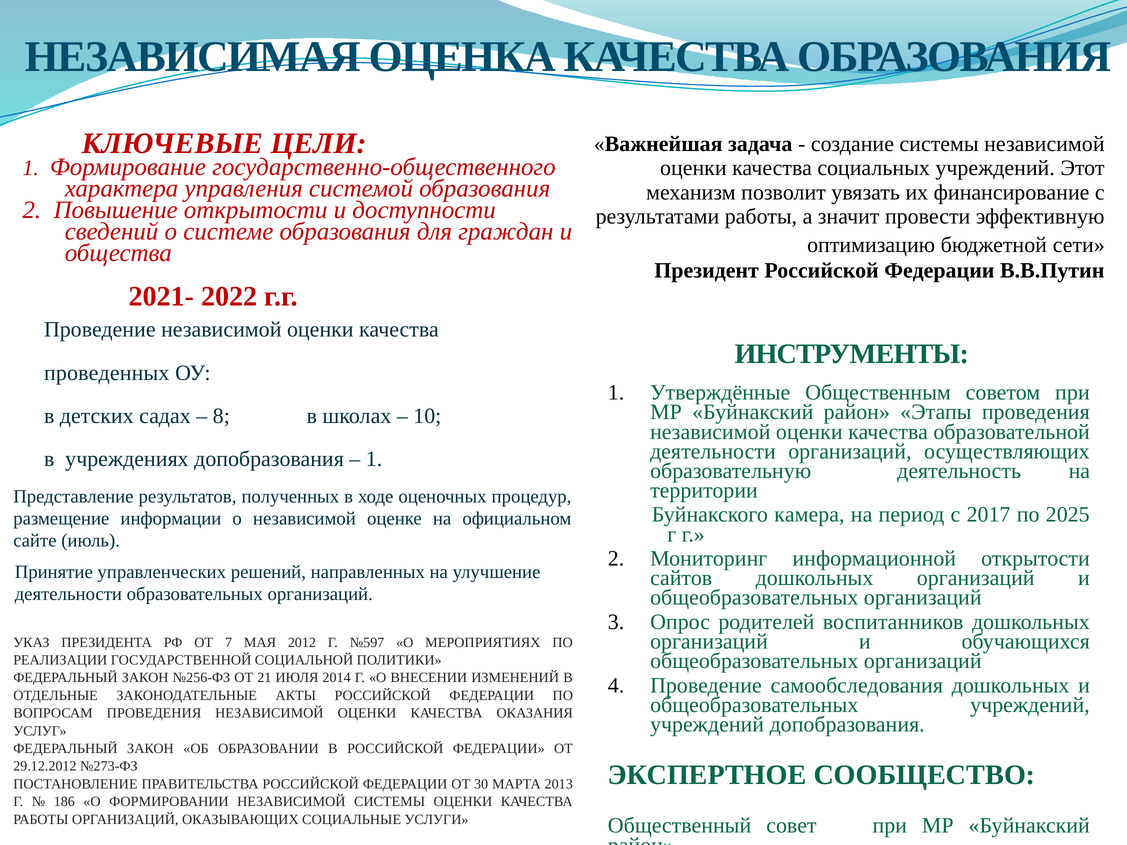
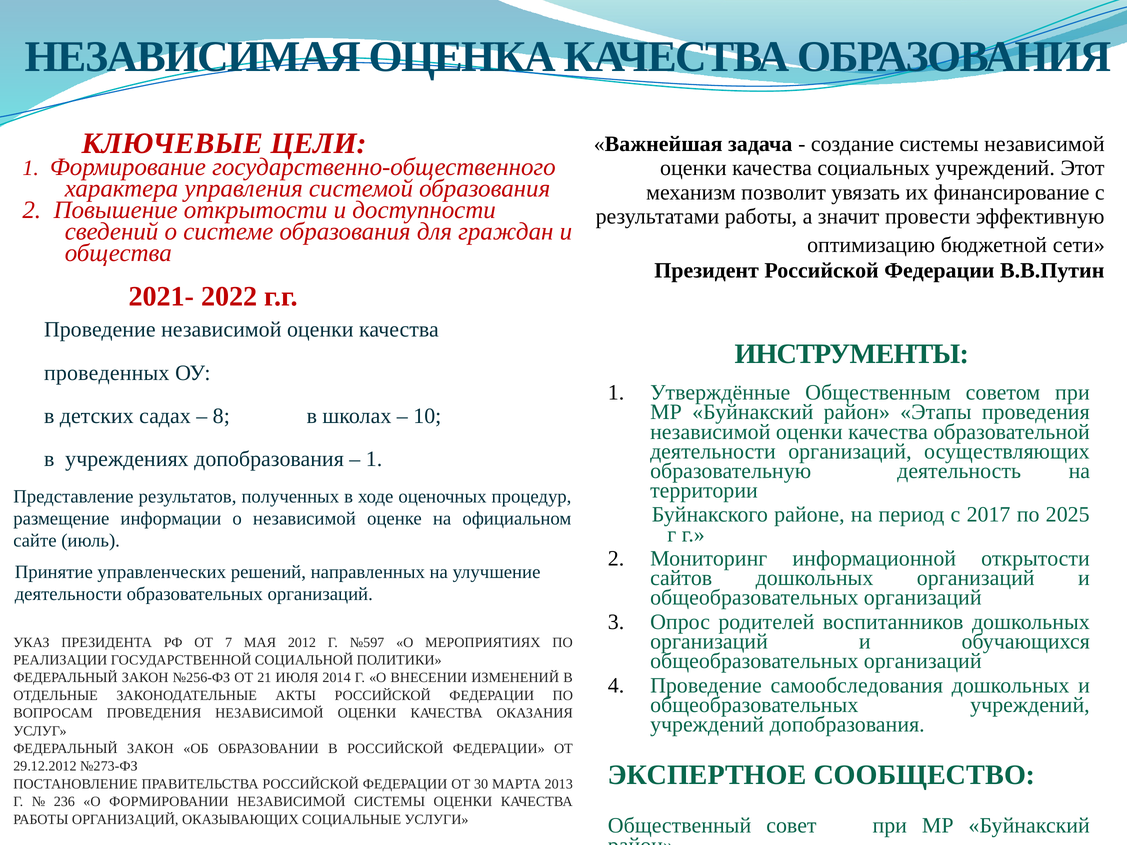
камера: камера -> районе
186: 186 -> 236
